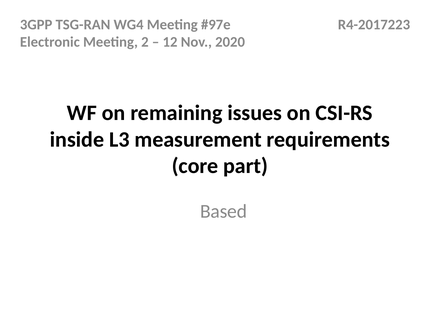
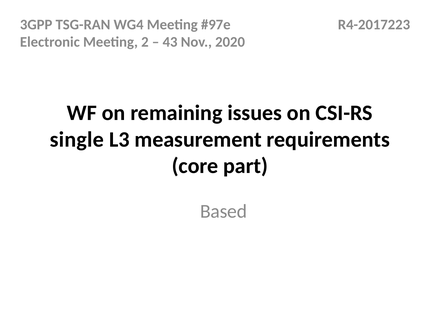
12: 12 -> 43
inside: inside -> single
